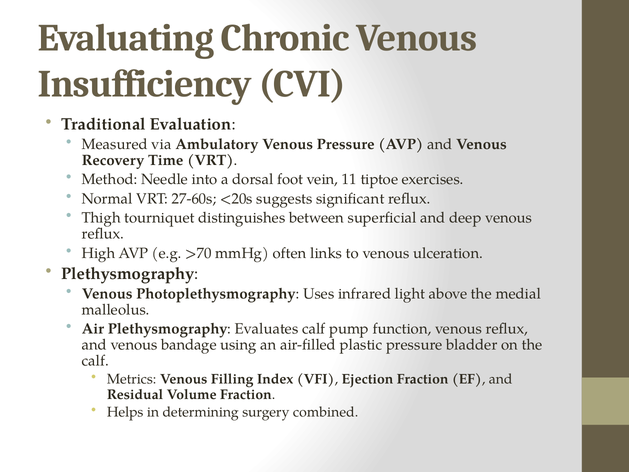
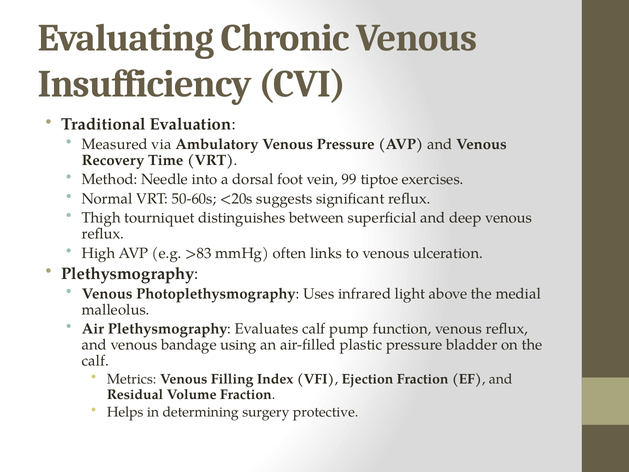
11: 11 -> 99
27-60s: 27-60s -> 50-60s
>70: >70 -> >83
combined: combined -> protective
